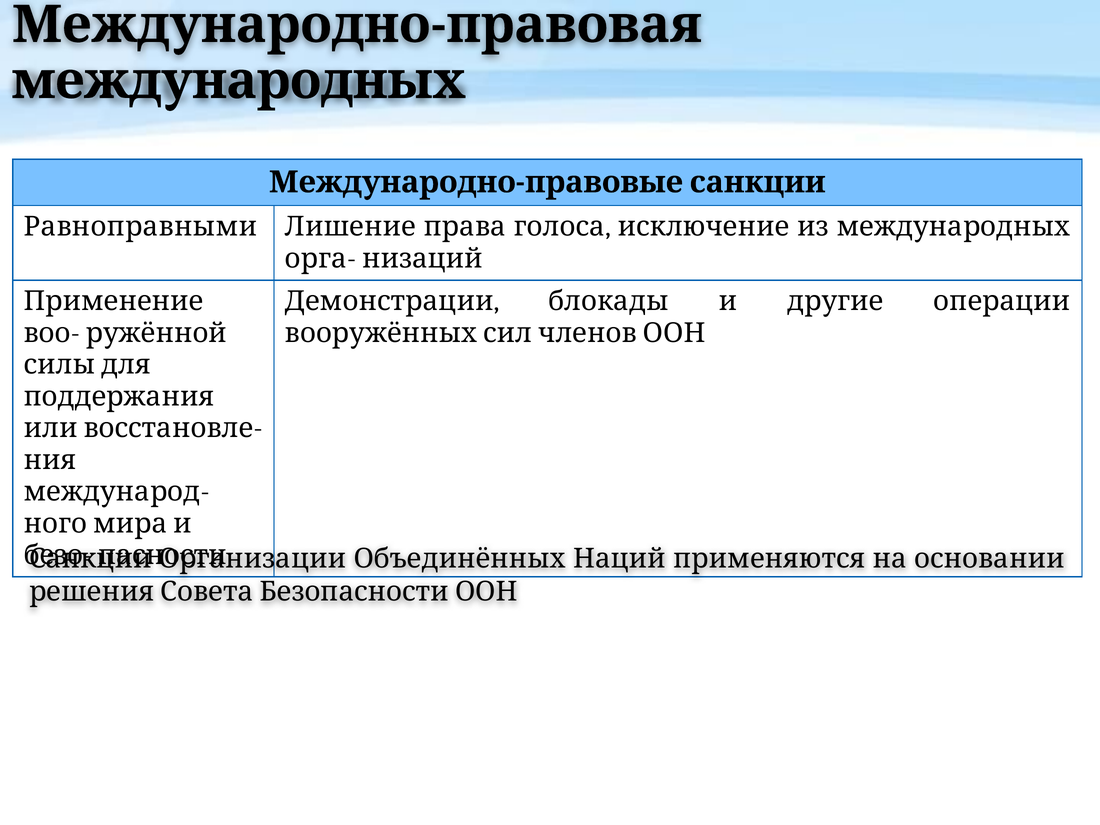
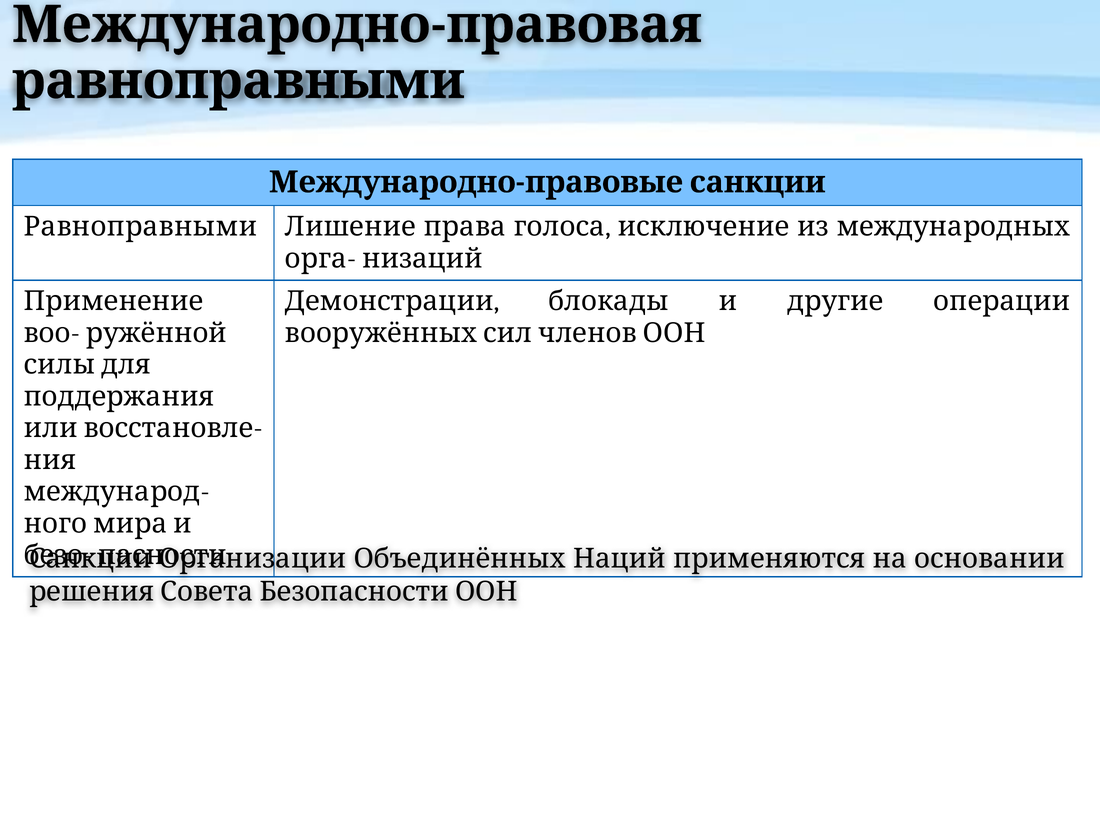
международных at (239, 81): международных -> равноправными
